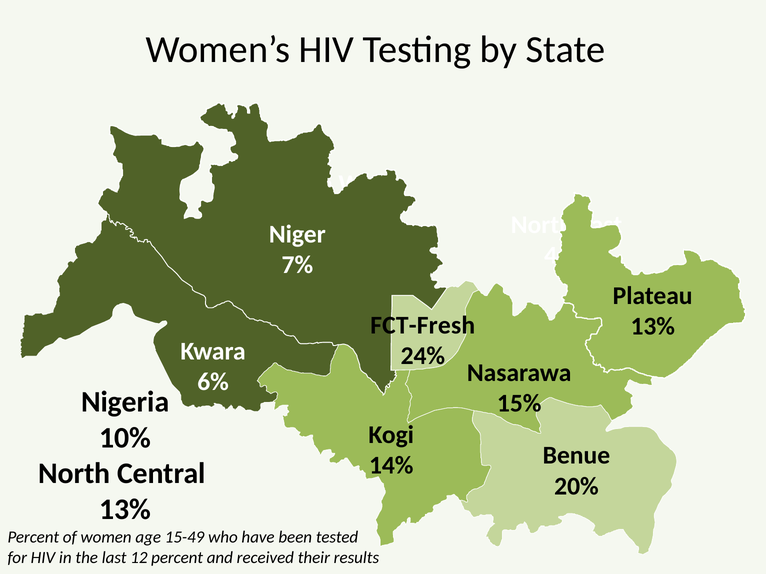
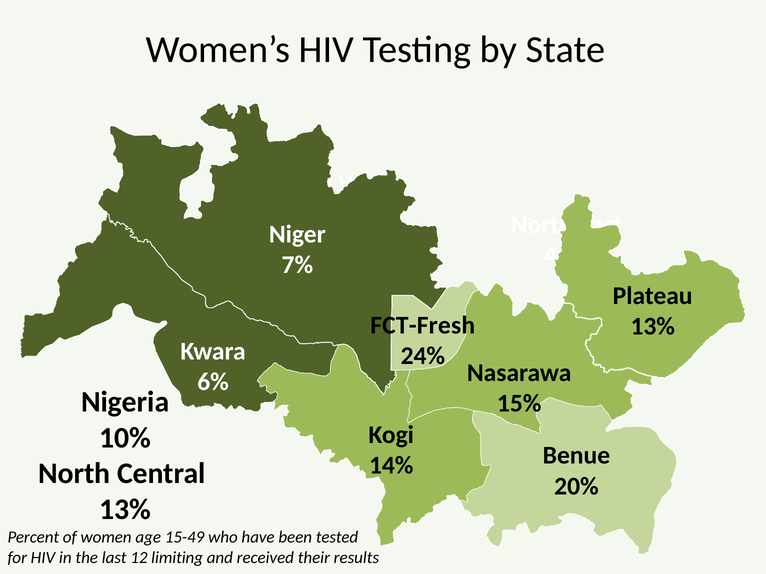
12 percent: percent -> limiting
